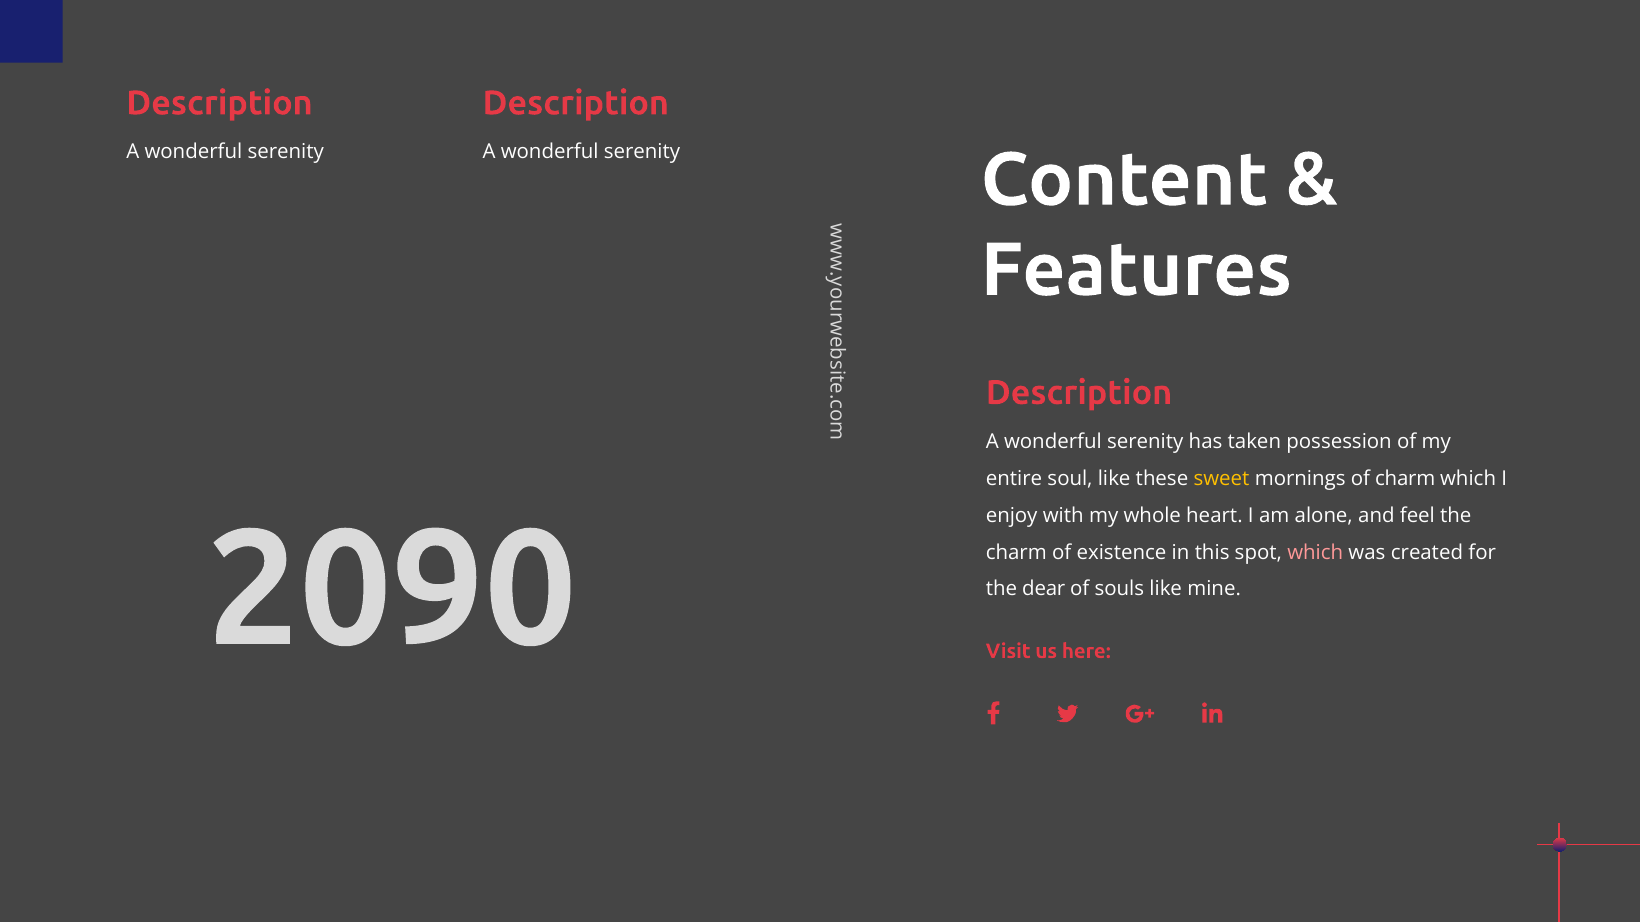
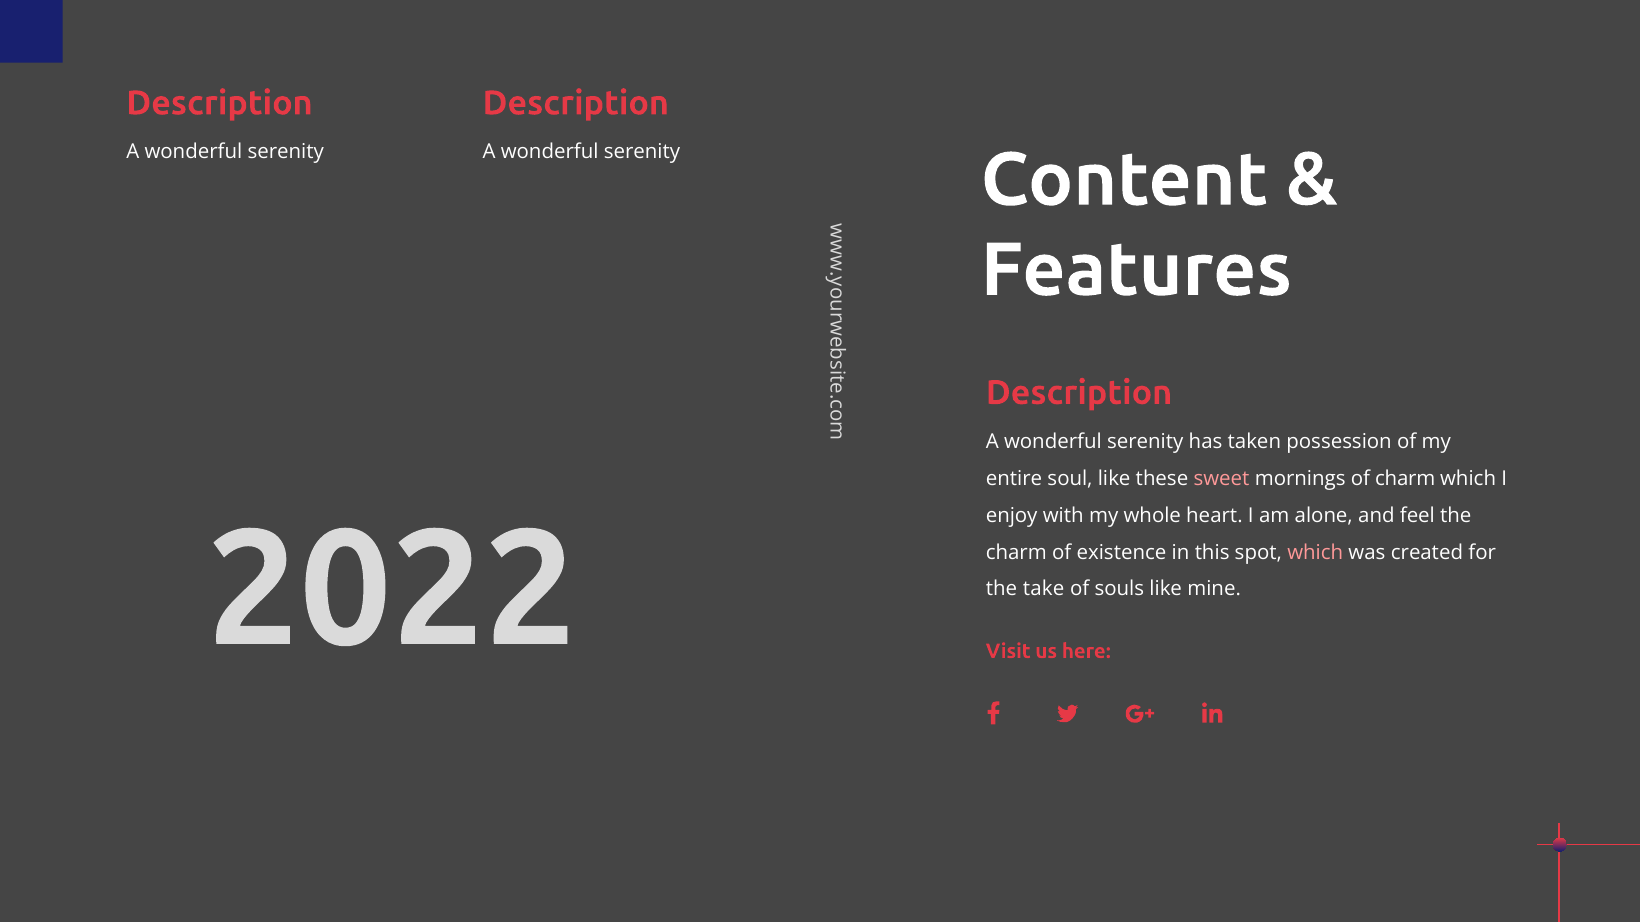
sweet colour: yellow -> pink
2090: 2090 -> 2022
dear: dear -> take
